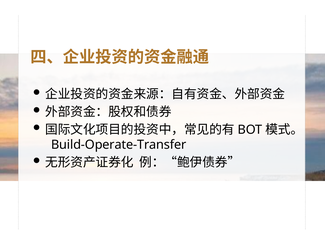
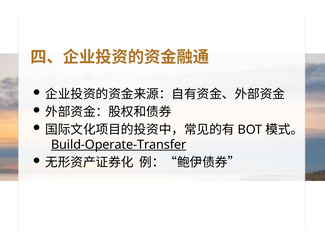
Build-Operate-Transfer underline: none -> present
